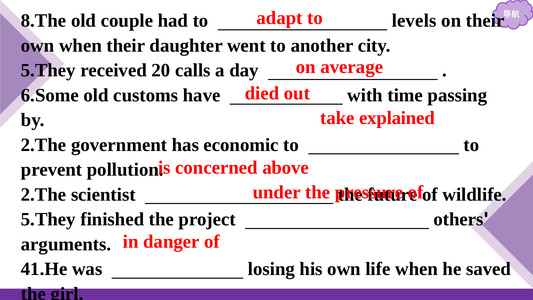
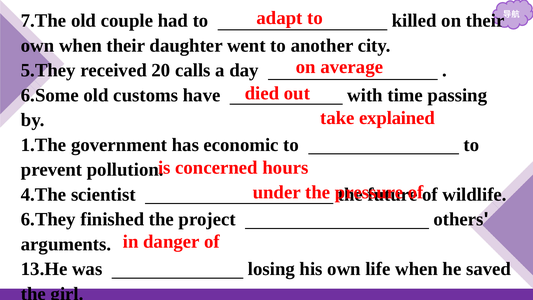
8.The: 8.The -> 7.The
levels: levels -> killed
2.The at (44, 145): 2.The -> 1.The
above: above -> hours
2.The at (44, 194): 2.The -> 4.The
5.They at (48, 219): 5.They -> 6.They
41.He: 41.He -> 13.He
